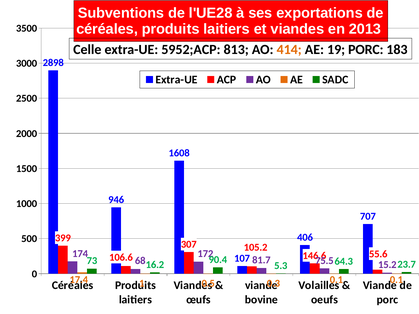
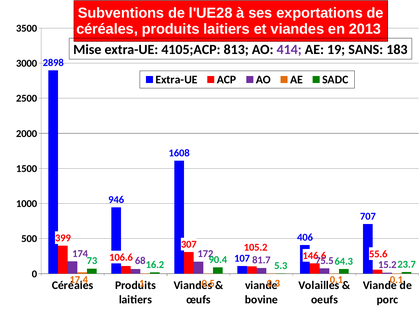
Celle: Celle -> Mise
5952;ACP: 5952;ACP -> 4105;ACP
414 colour: orange -> purple
19 PORC: PORC -> SANS
